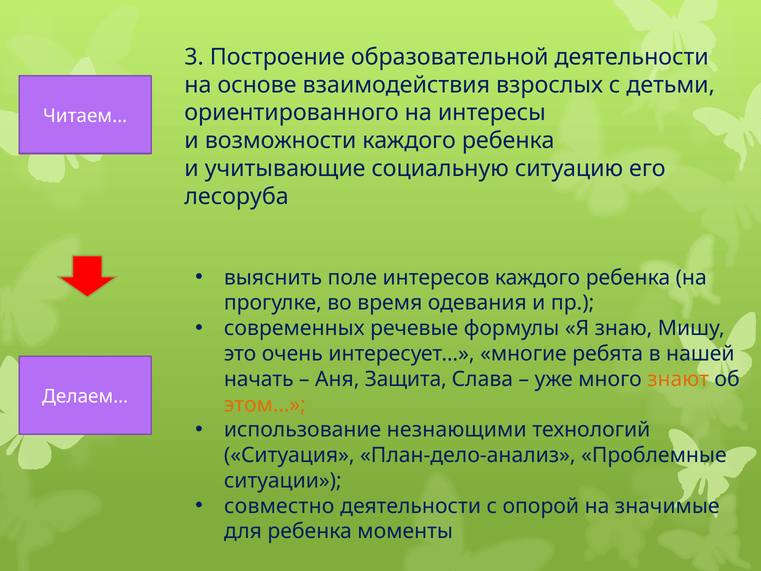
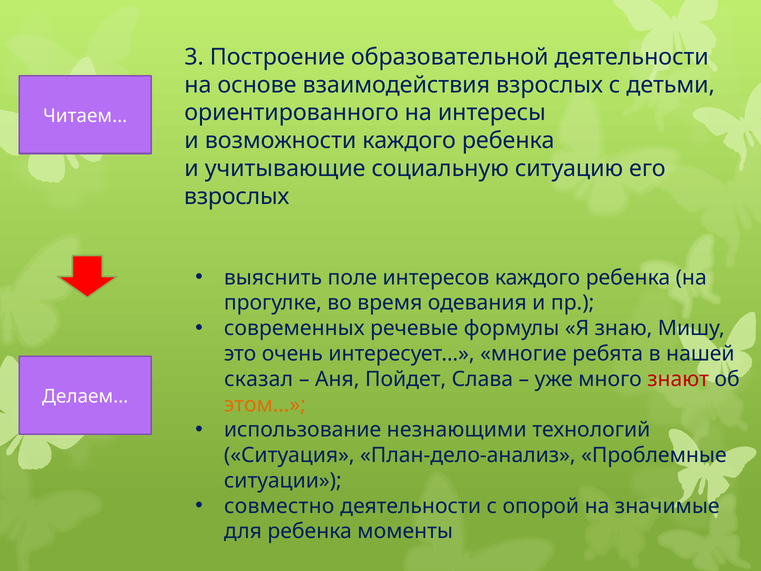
лесоруба at (237, 196): лесоруба -> взрослых
начать: начать -> сказал
Защита: Защита -> Пойдет
знают colour: orange -> red
